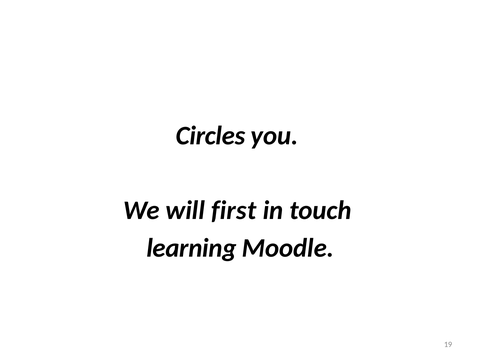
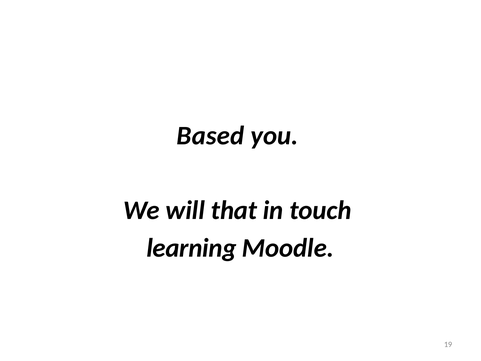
Circles: Circles -> Based
first: first -> that
